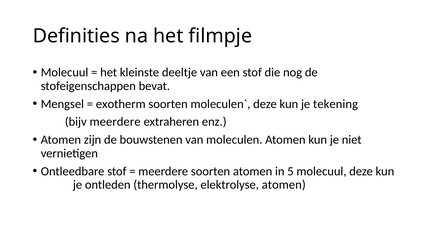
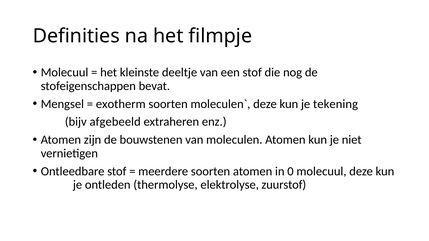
bijv meerdere: meerdere -> afgebeeld
5: 5 -> 0
elektrolyse atomen: atomen -> zuurstof
